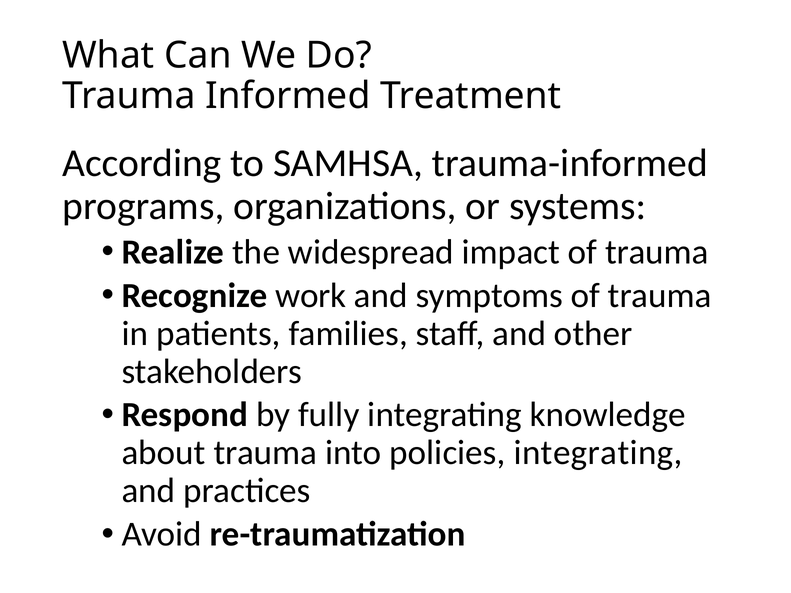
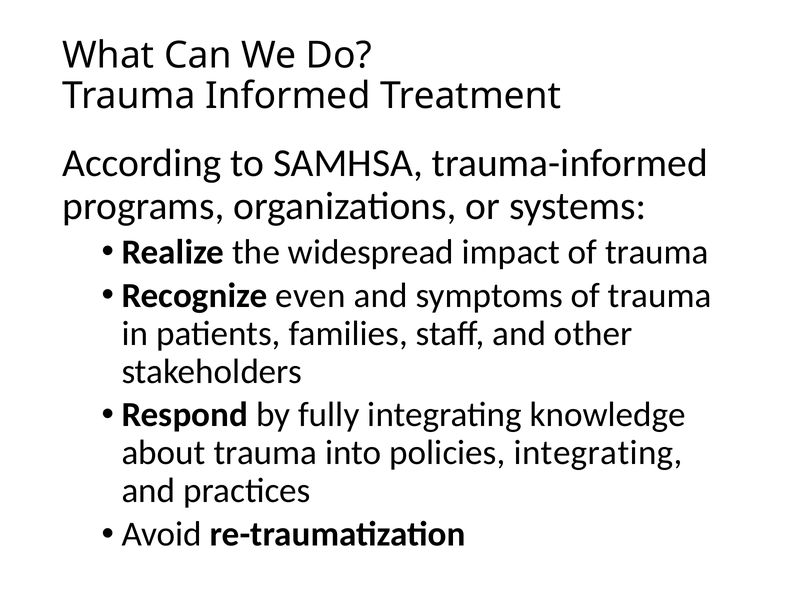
work: work -> even
